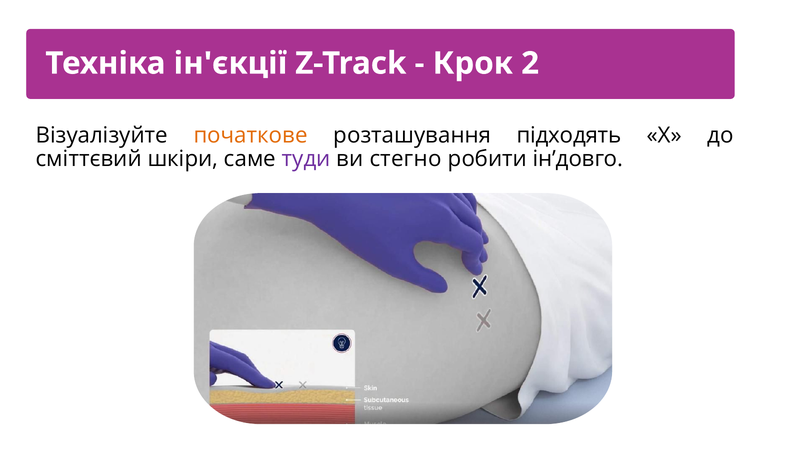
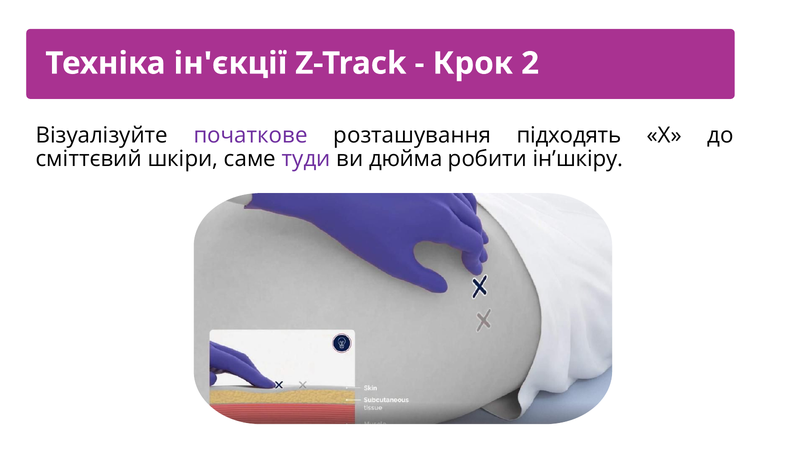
початкове colour: orange -> purple
стегно: стегно -> дюйма
ін’довго: ін’довго -> ін’шкіру
